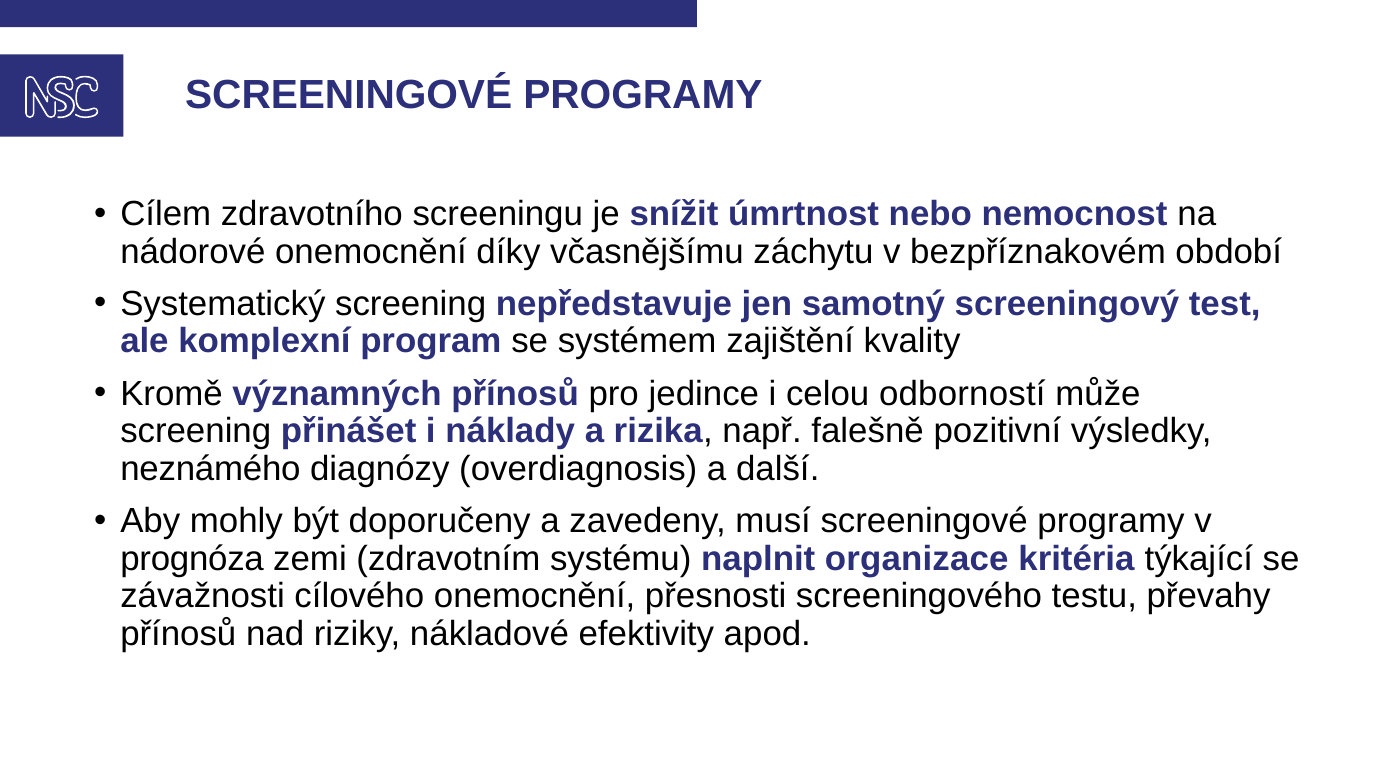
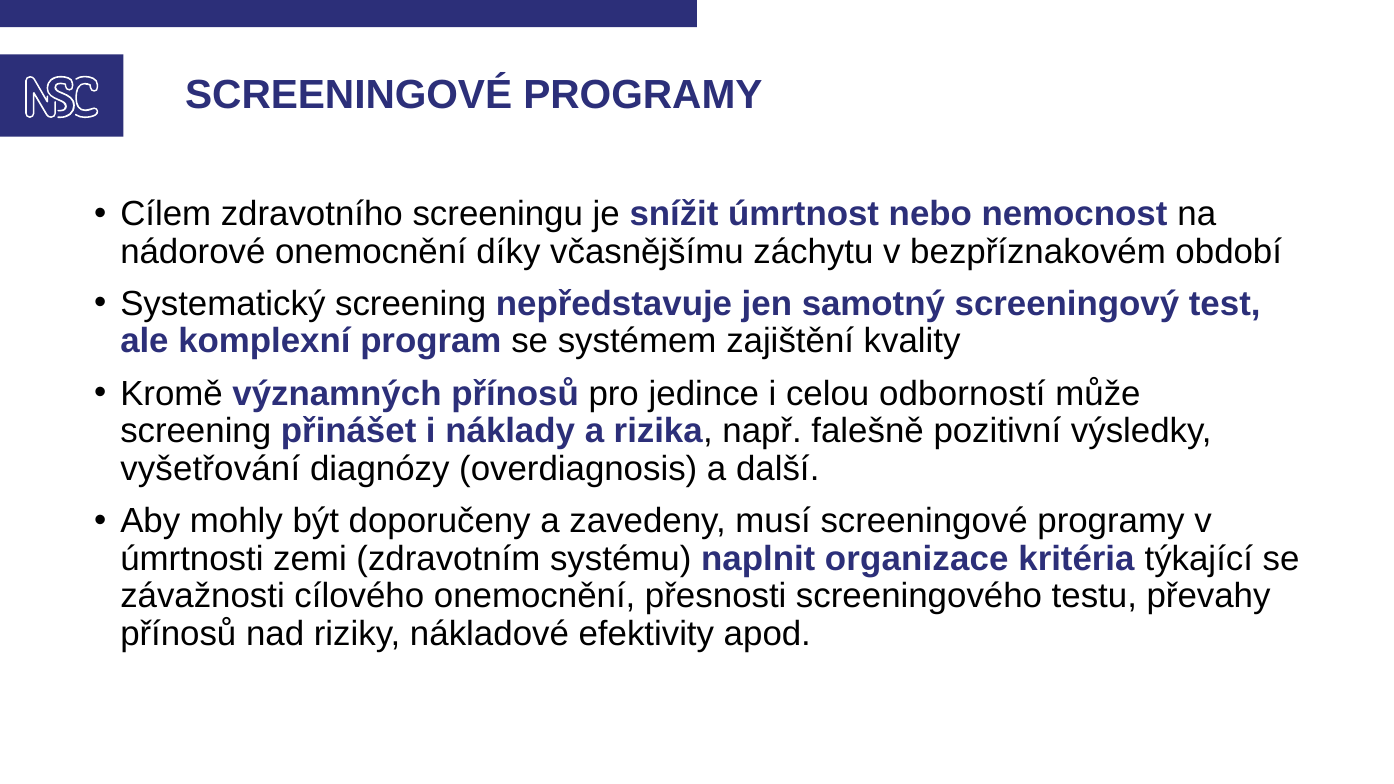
neznámého: neznámého -> vyšetřování
prognóza: prognóza -> úmrtnosti
